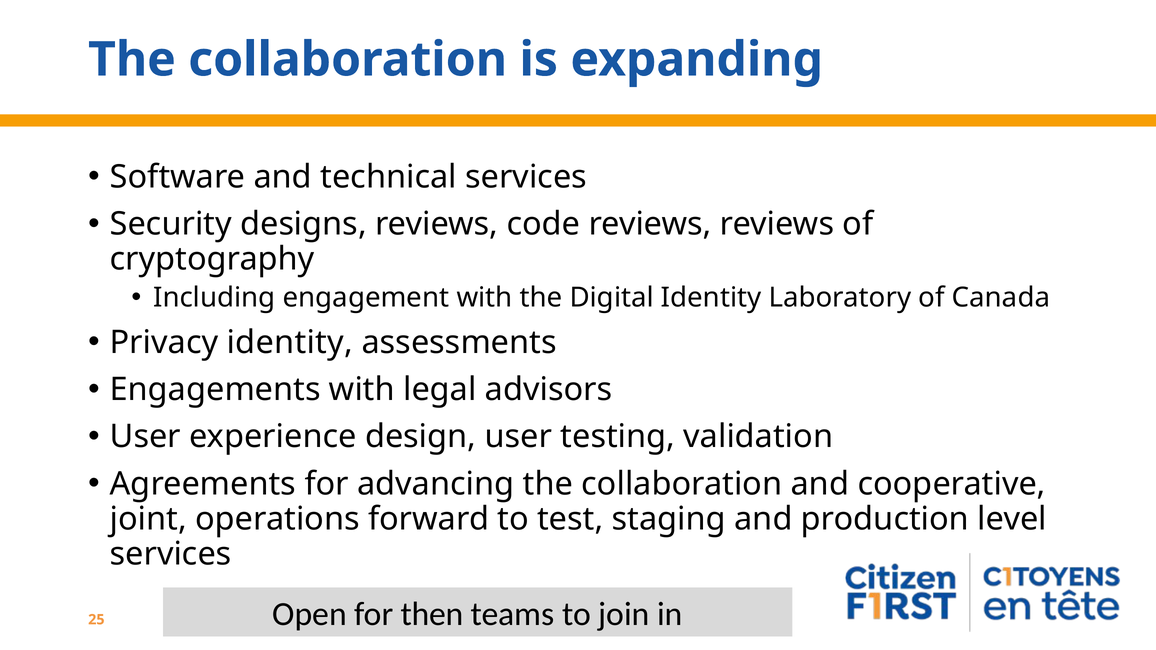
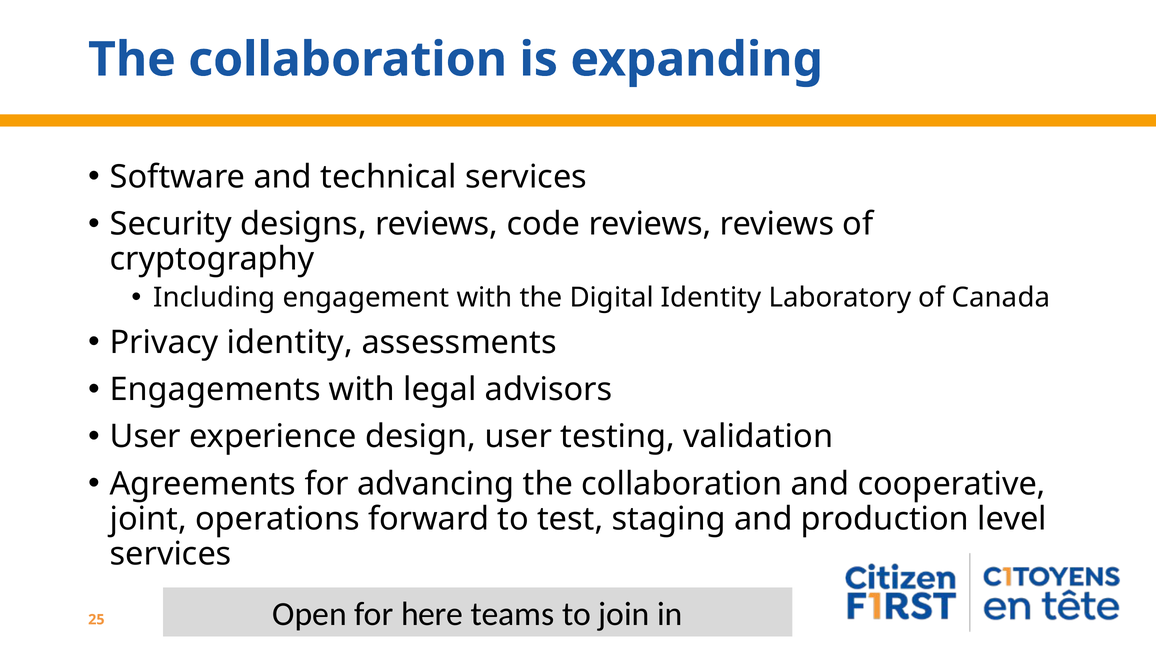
then: then -> here
